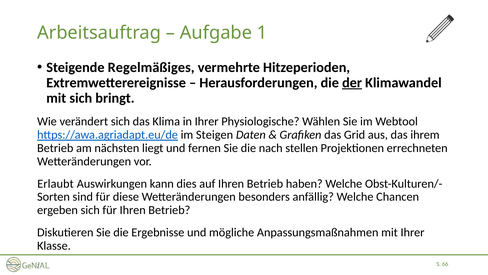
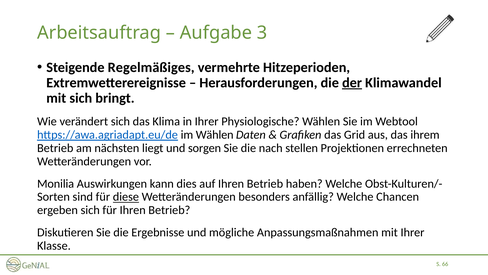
1: 1 -> 3
im Steigen: Steigen -> Wählen
fernen: fernen -> sorgen
Erlaubt: Erlaubt -> Monilia
diese underline: none -> present
